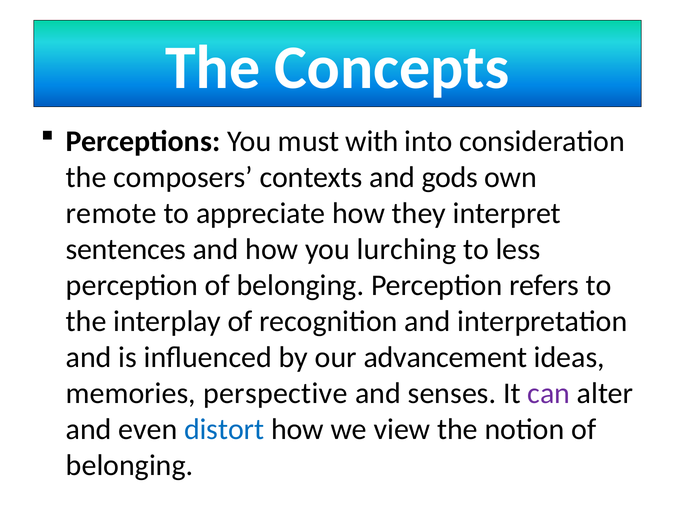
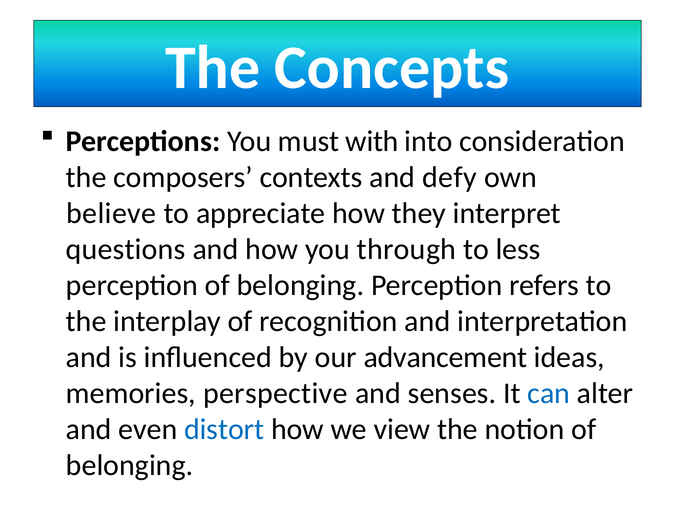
gods: gods -> defy
remote: remote -> believe
sentences: sentences -> questions
lurching: lurching -> through
can colour: purple -> blue
